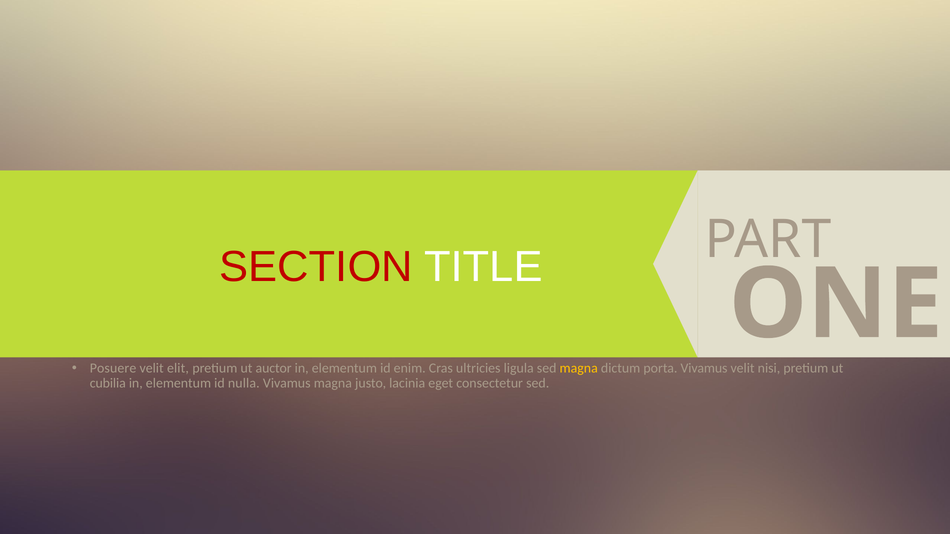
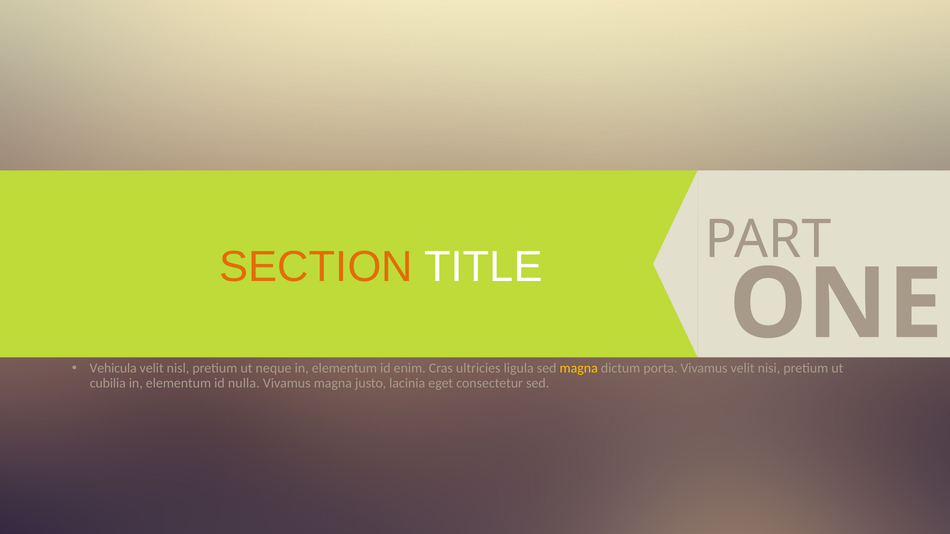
SECTION colour: red -> orange
Posuere: Posuere -> Vehicula
elit: elit -> nisl
auctor: auctor -> neque
